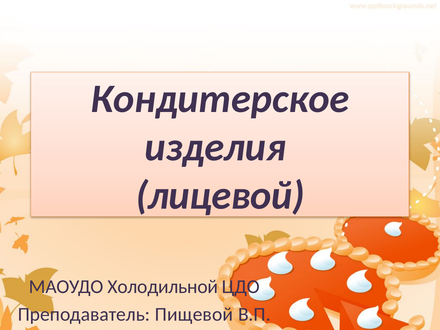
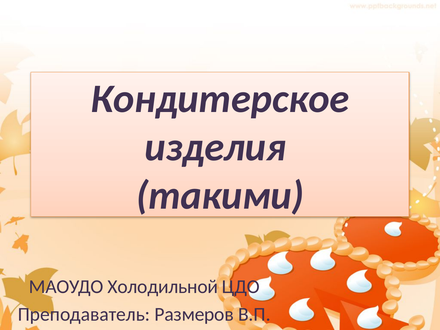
лицевой: лицевой -> такими
Пищевой: Пищевой -> Размеров
